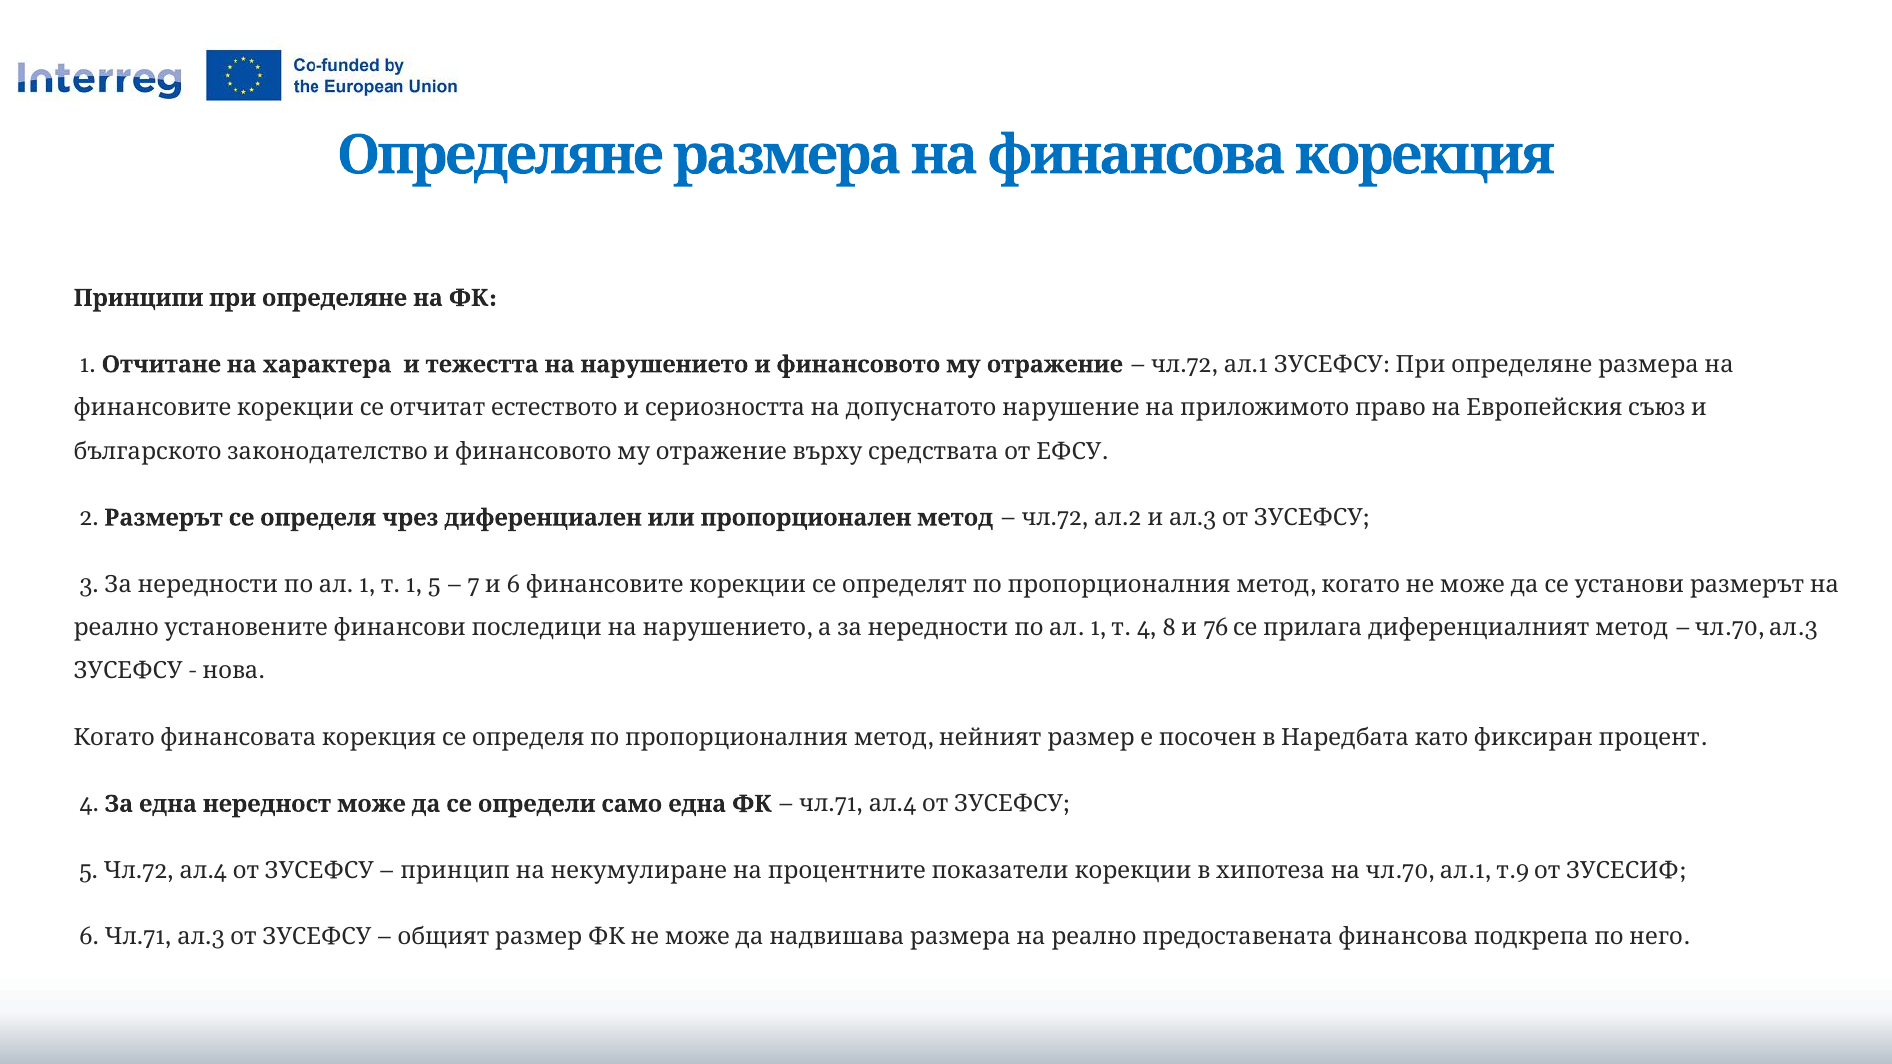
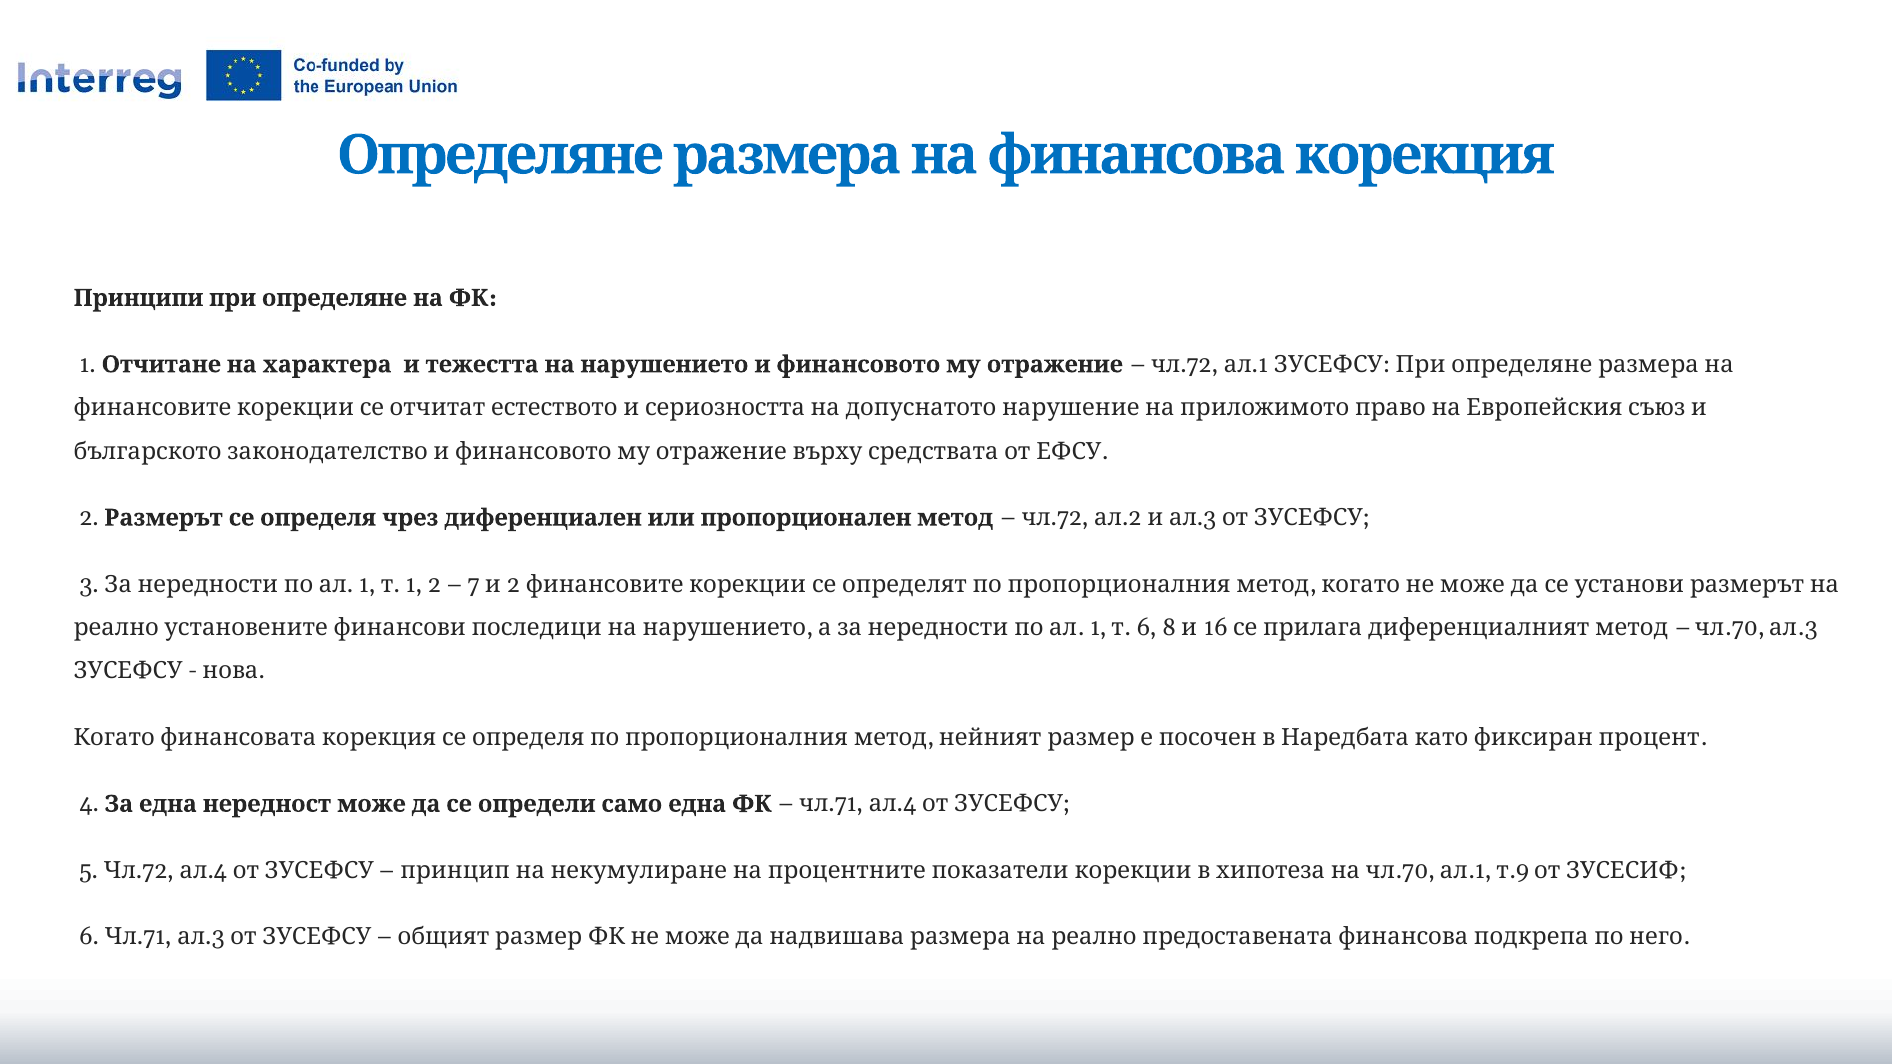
1 5: 5 -> 2
7 6: 6 -> 2
4 at (1147, 628): 4 -> 6
76: 76 -> 16
